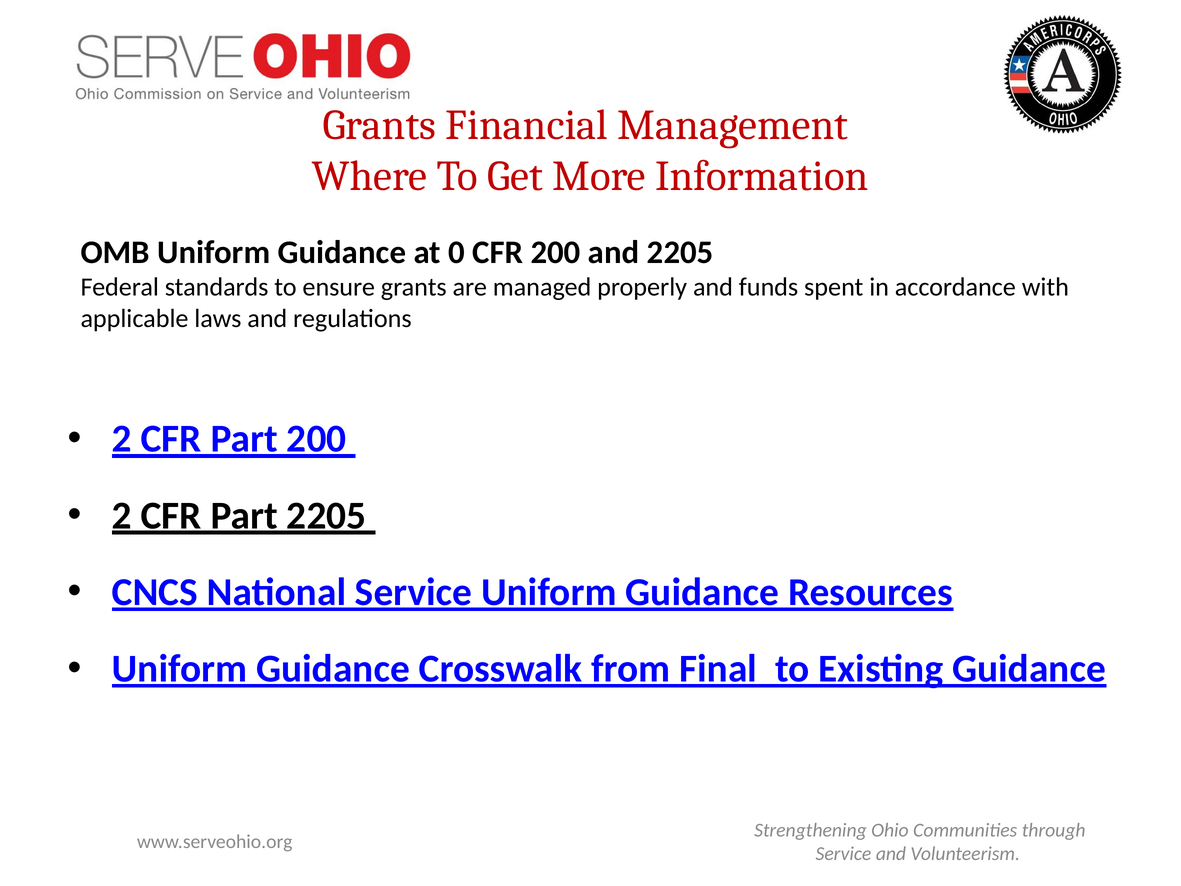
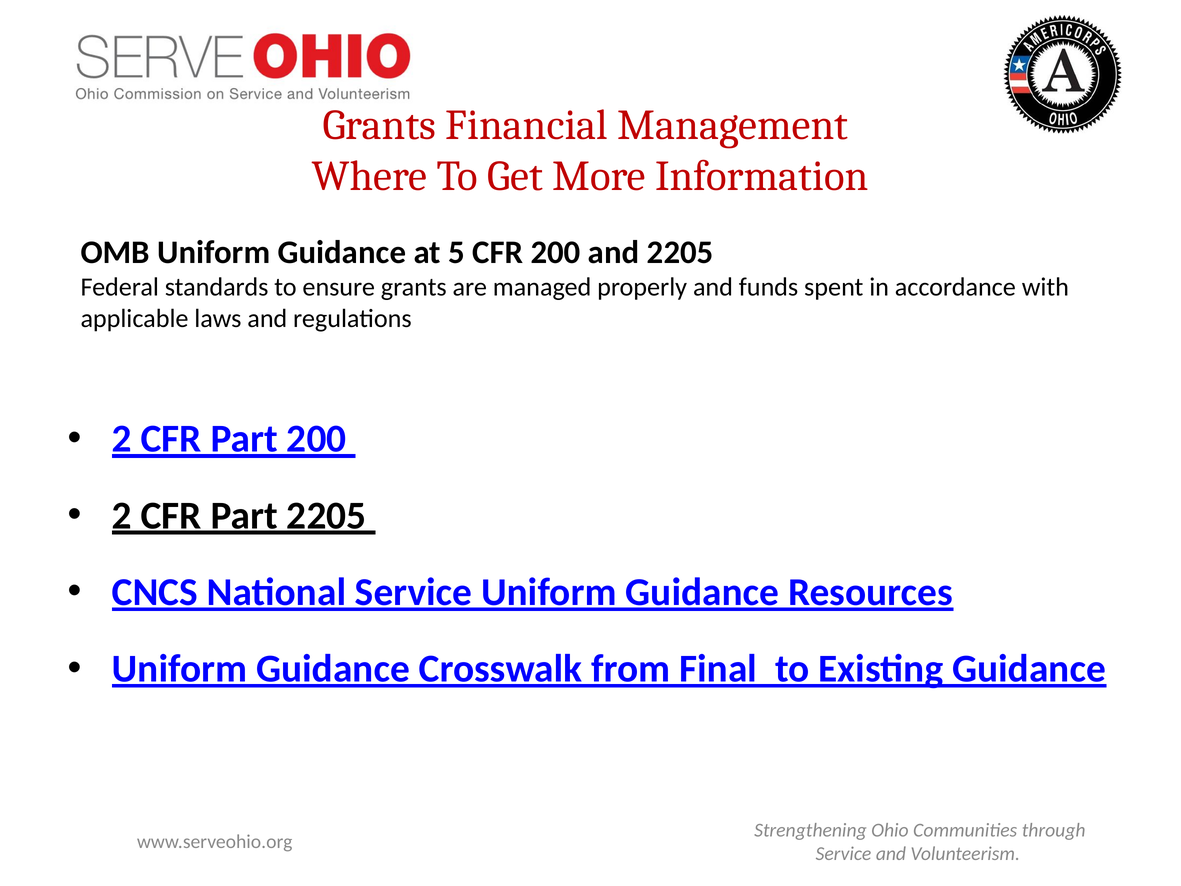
0: 0 -> 5
